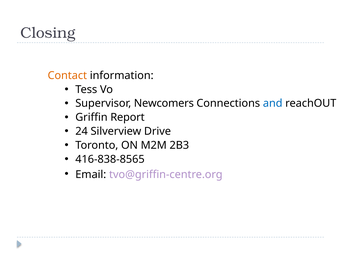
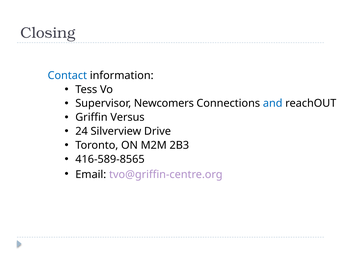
Contact colour: orange -> blue
Report: Report -> Versus
416-838-8565: 416-838-8565 -> 416-589-8565
